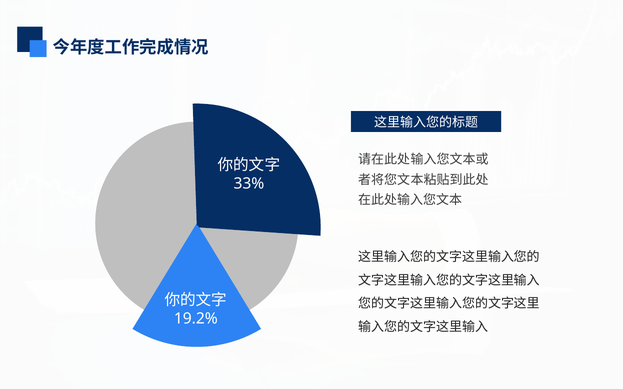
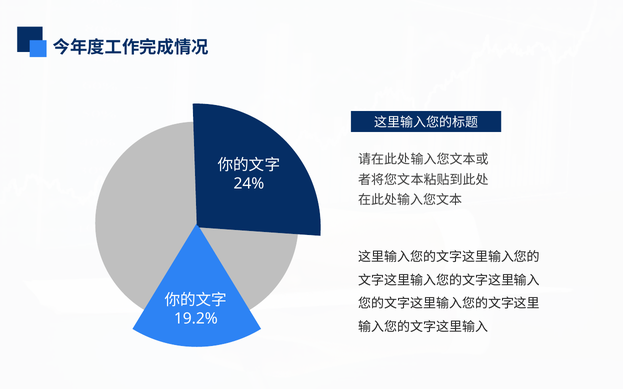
33%: 33% -> 24%
